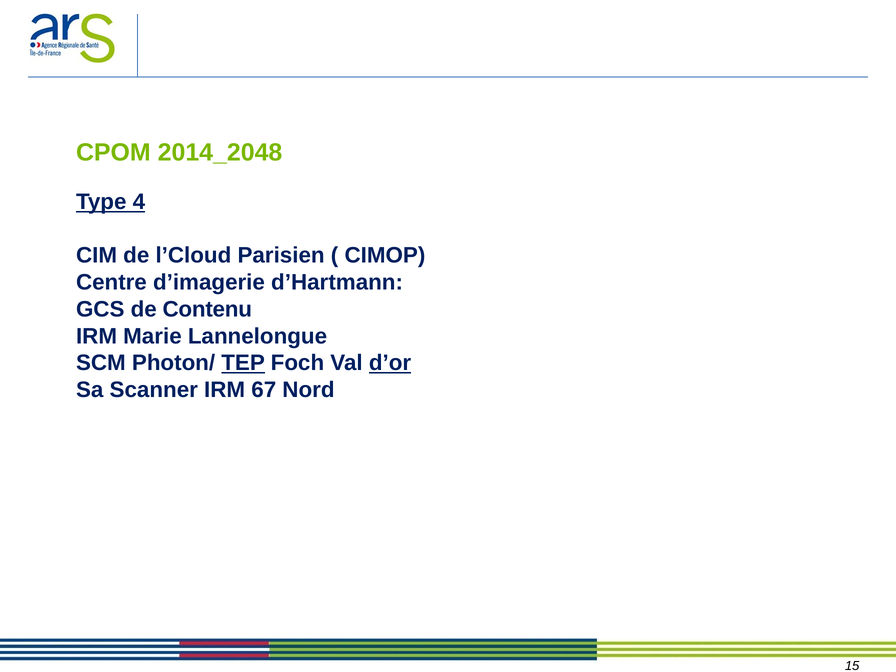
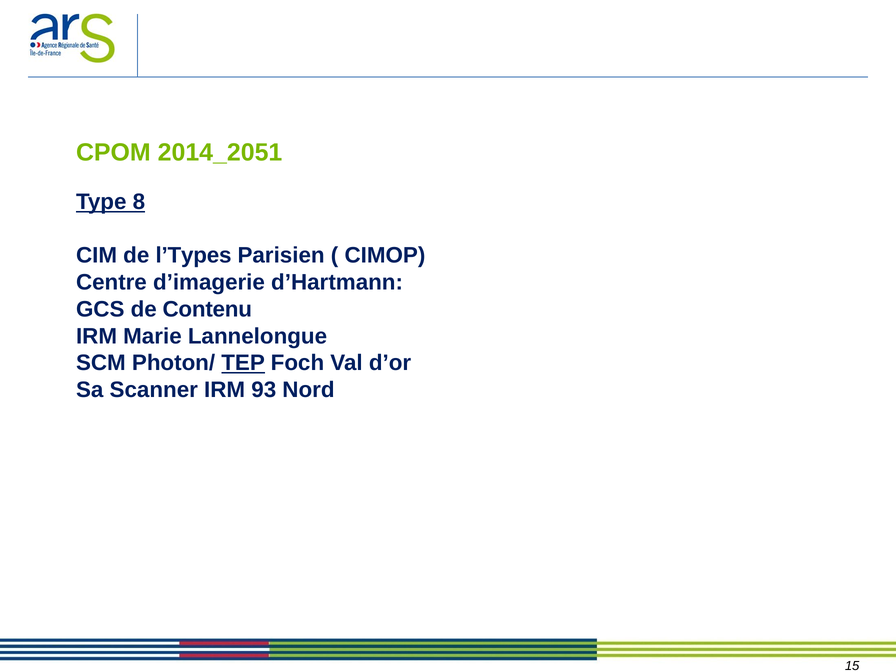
2014_2048: 2014_2048 -> 2014_2051
4: 4 -> 8
l’Cloud: l’Cloud -> l’Types
d’or underline: present -> none
67: 67 -> 93
